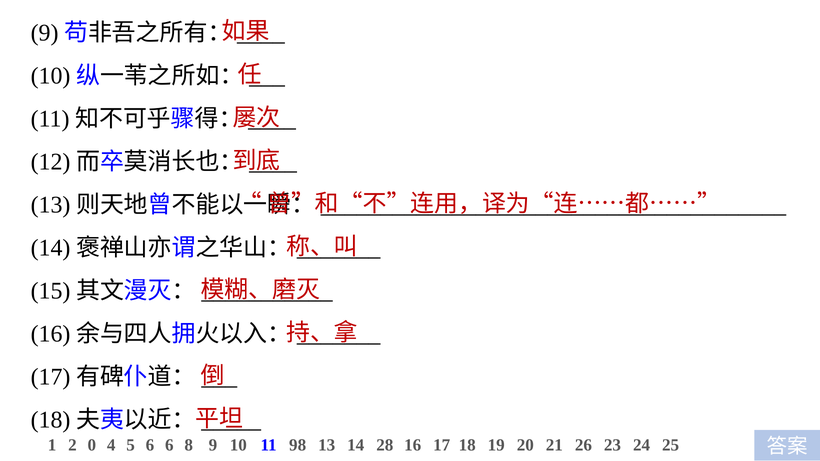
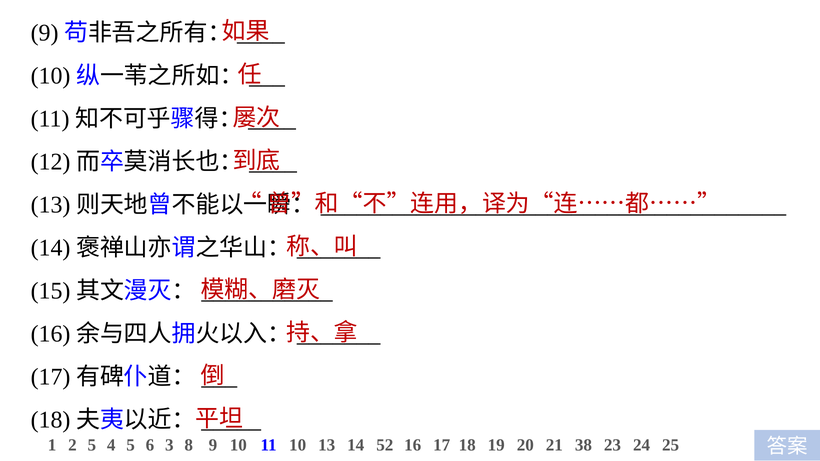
2 0: 0 -> 5
6 6: 6 -> 3
11 98: 98 -> 10
28: 28 -> 52
26: 26 -> 38
